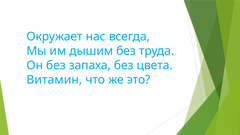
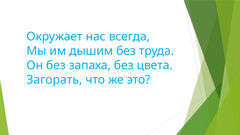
Витамин: Витамин -> Загорать
